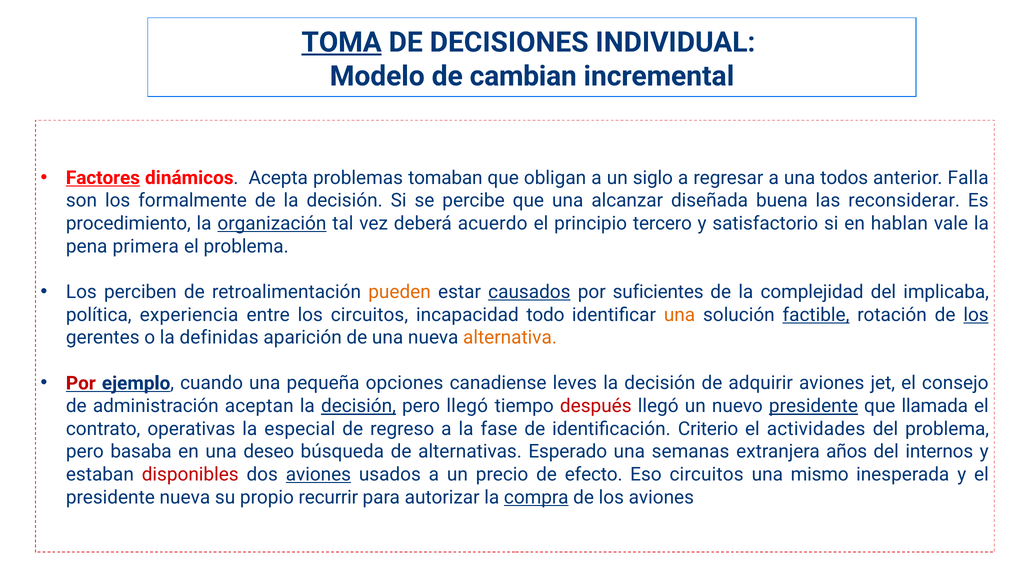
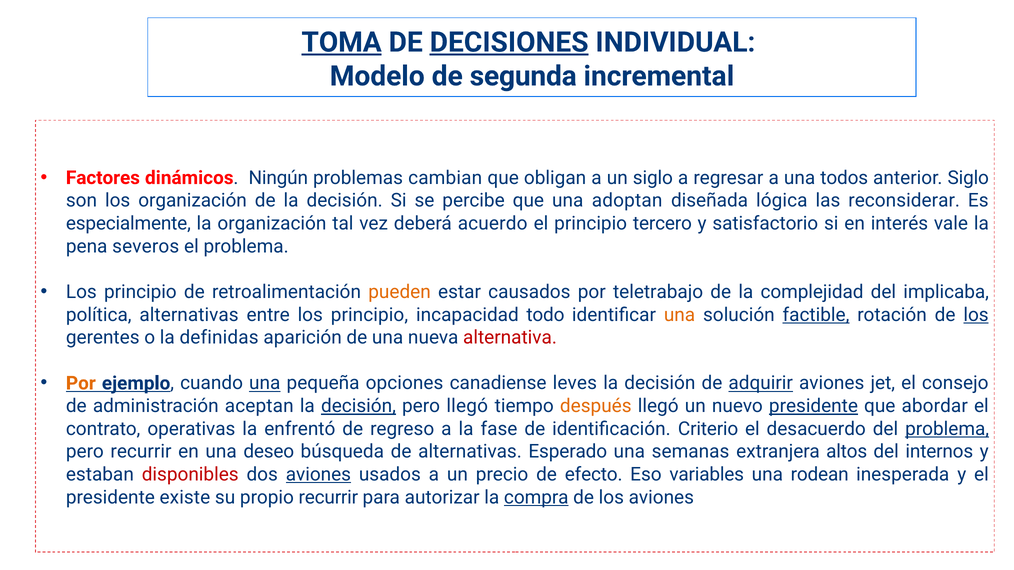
DECISIONES underline: none -> present
cambian: cambian -> segunda
Factores underline: present -> none
Acepta: Acepta -> Ningún
tomaban: tomaban -> cambian
anterior Falla: Falla -> Siglo
los formalmente: formalmente -> organización
alcanzar: alcanzar -> adoptan
buena: buena -> lógica
procedimiento: procedimiento -> especialmente
organización at (272, 224) underline: present -> none
hablan: hablan -> interés
primera: primera -> severos
perciben at (140, 292): perciben -> principio
causados underline: present -> none
suficientes: suficientes -> teletrabajo
política experiencia: experiencia -> alternativas
entre los circuitos: circuitos -> principio
alternativa colour: orange -> red
Por at (81, 383) colour: red -> orange
una at (265, 383) underline: none -> present
adquirir underline: none -> present
después colour: red -> orange
llamada: llamada -> abordar
especial: especial -> enfrentó
actividades: actividades -> desacuerdo
problema at (947, 429) underline: none -> present
pero basaba: basaba -> recurrir
años: años -> altos
Eso circuitos: circuitos -> variables
mismo: mismo -> rodean
presidente nueva: nueva -> existe
